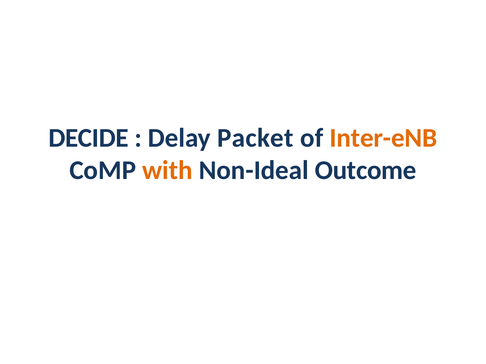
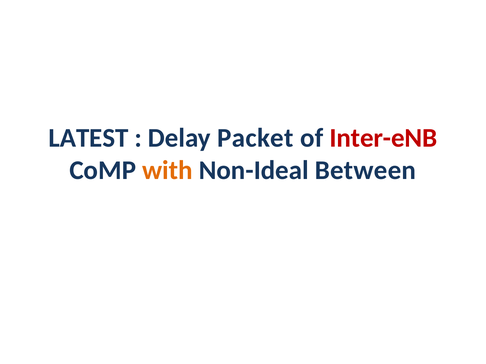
DECIDE: DECIDE -> LATEST
Inter-eNB colour: orange -> red
Outcome: Outcome -> Between
